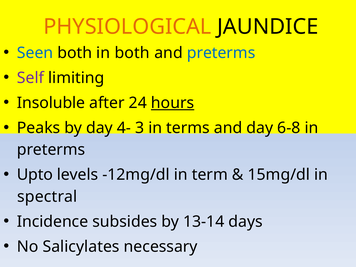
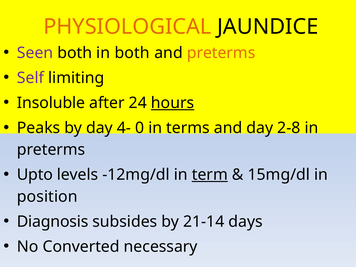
Seen colour: blue -> purple
preterms at (221, 53) colour: blue -> orange
3: 3 -> 0
6-8: 6-8 -> 2-8
term underline: none -> present
spectral: spectral -> position
Incidence: Incidence -> Diagnosis
13-14: 13-14 -> 21-14
Salicylates: Salicylates -> Converted
